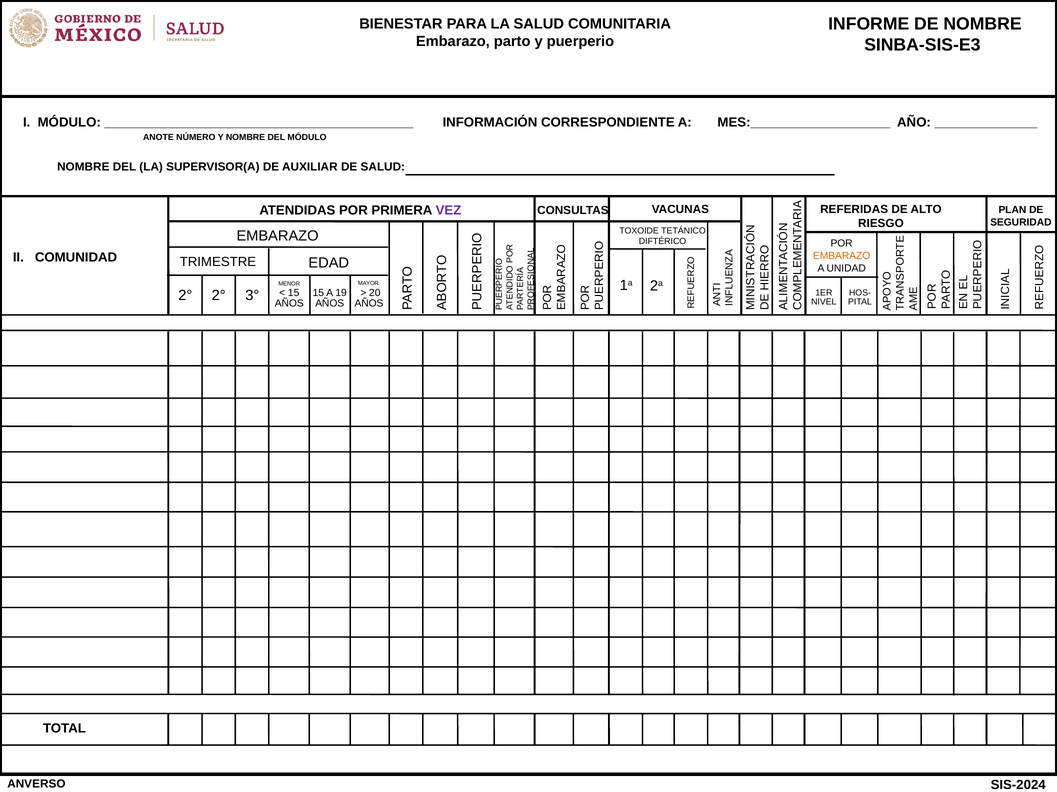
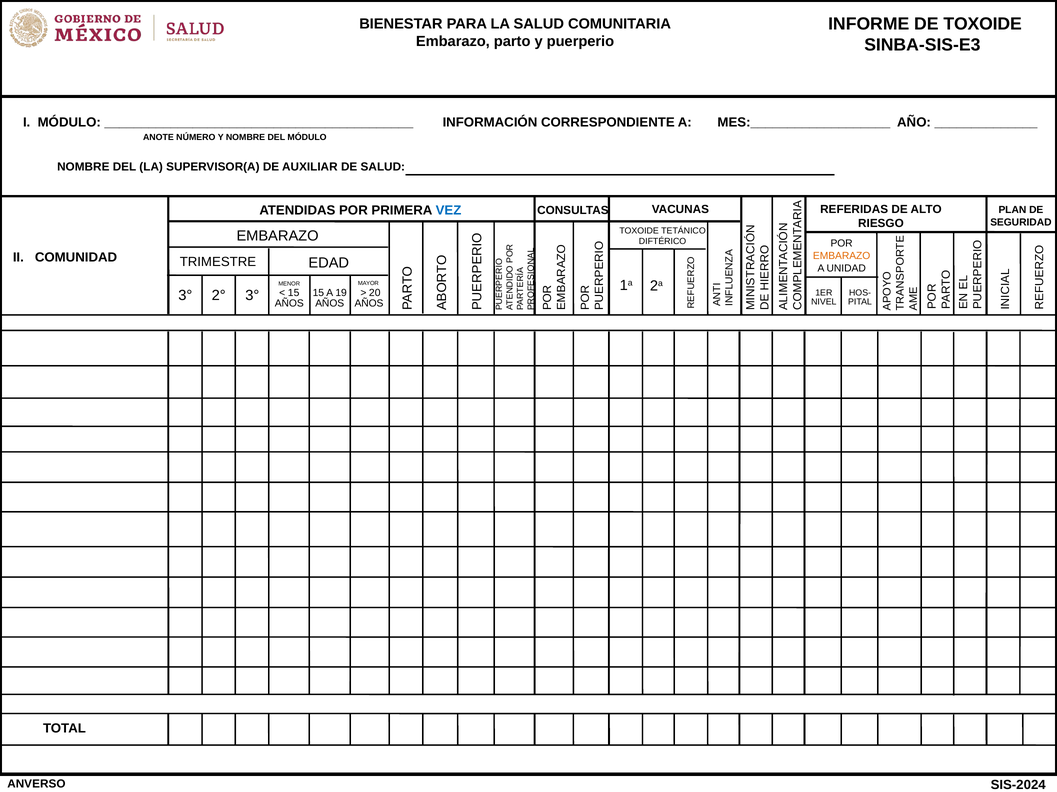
DE NOMBRE: NOMBRE -> TOXOIDE
VEZ colour: purple -> blue
2° at (185, 296): 2° -> 3°
